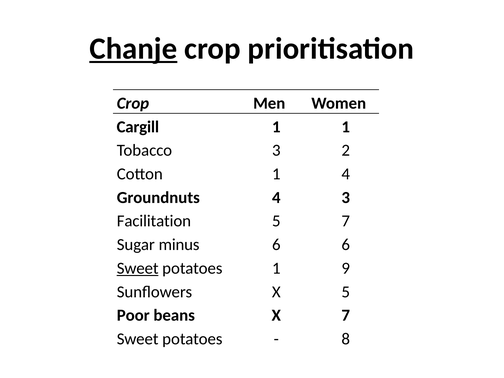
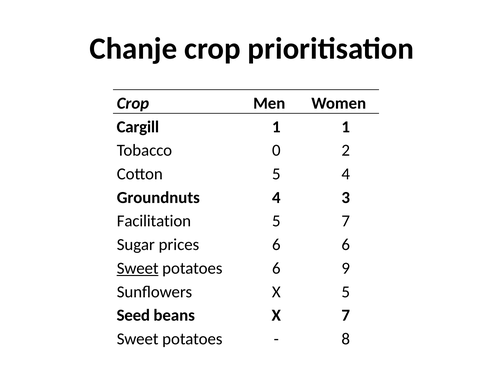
Chanje underline: present -> none
Tobacco 3: 3 -> 0
Cotton 1: 1 -> 5
minus: minus -> prices
potatoes 1: 1 -> 6
Poor: Poor -> Seed
